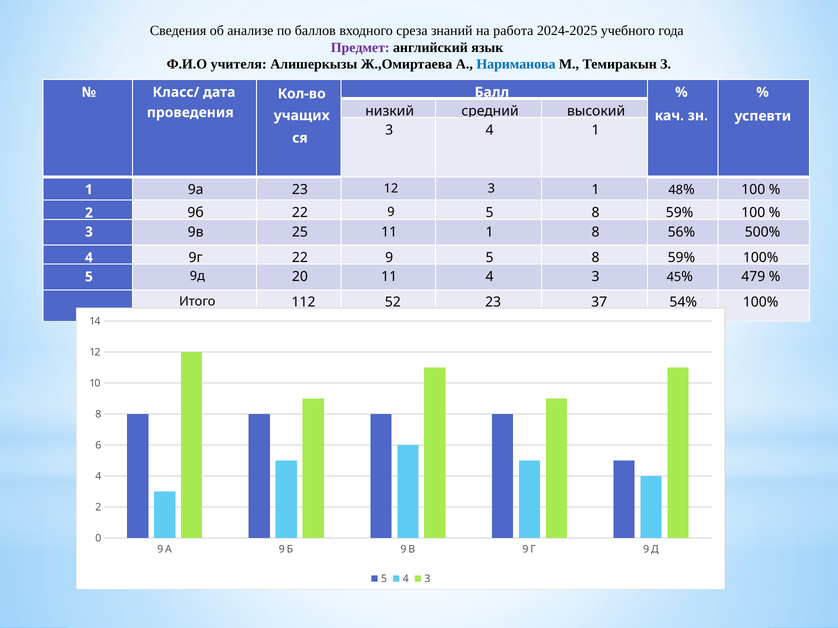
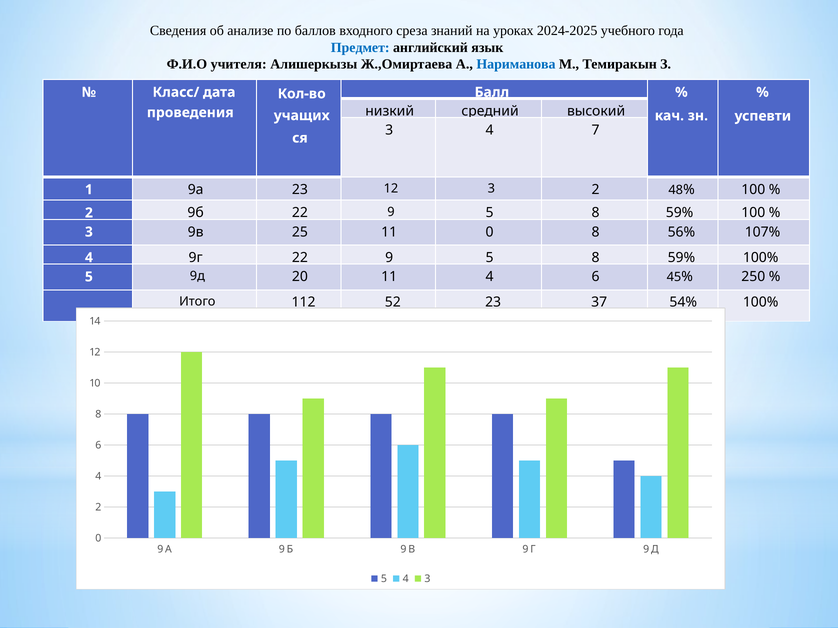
работа: работа -> уроках
Предмет colour: purple -> blue
4 1: 1 -> 7
3 1: 1 -> 2
11 1: 1 -> 0
500%: 500% -> 107%
11 4 3: 3 -> 6
479: 479 -> 250
